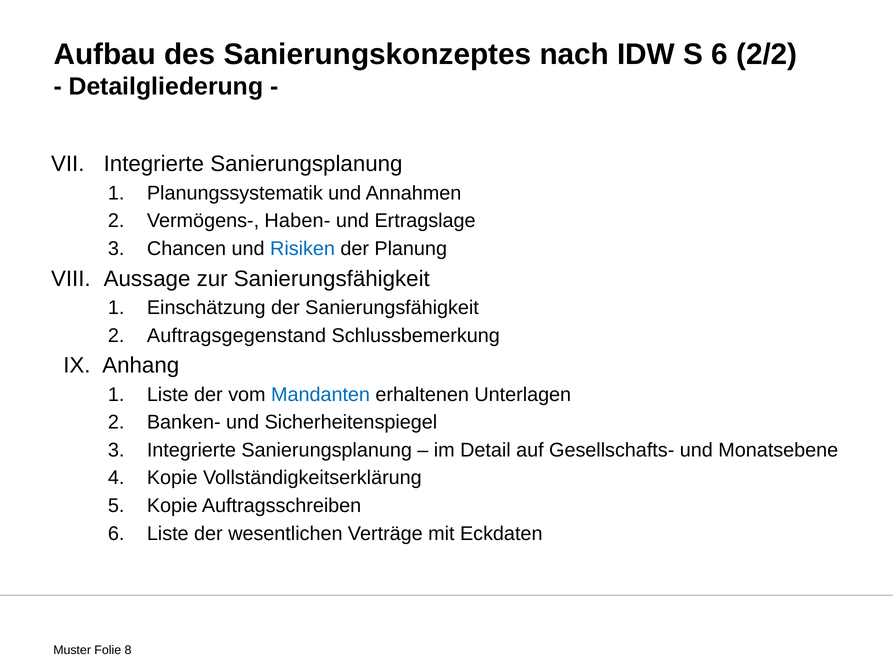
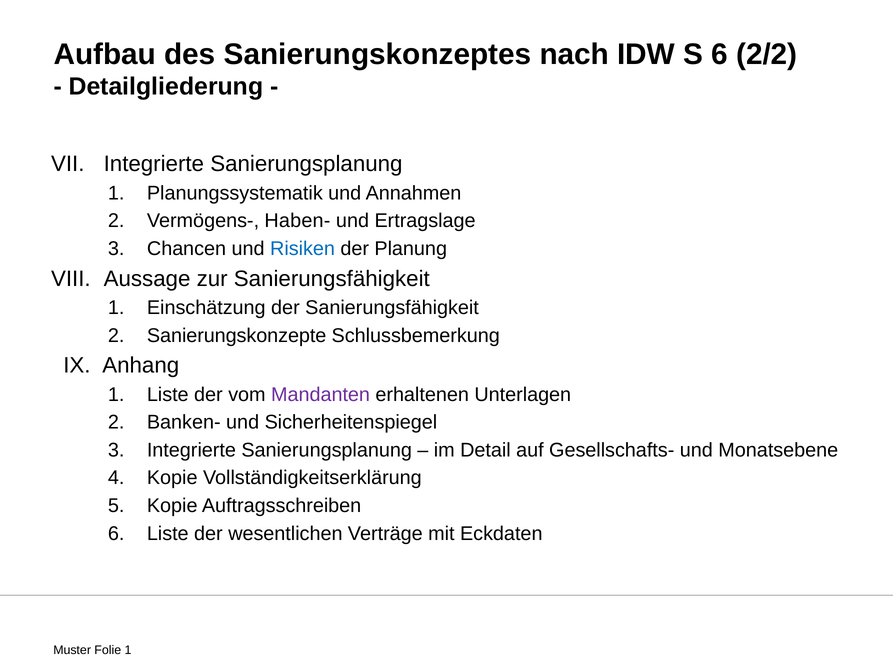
Auftragsgegenstand: Auftragsgegenstand -> Sanierungskonzepte
Mandanten colour: blue -> purple
Folie 8: 8 -> 1
